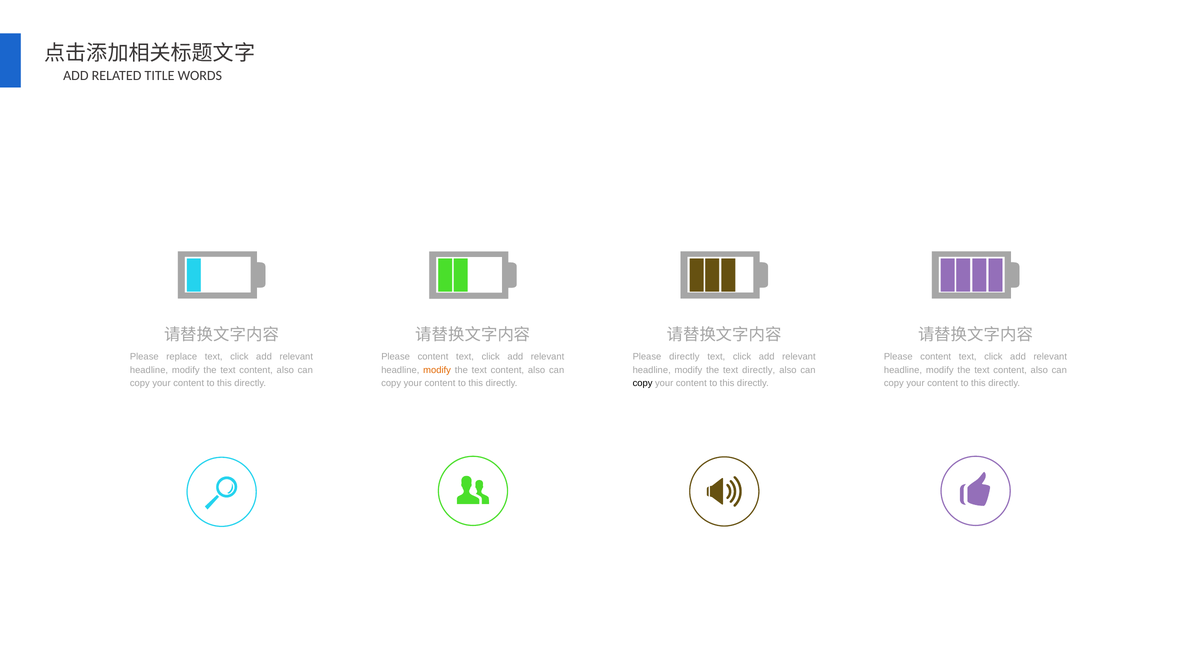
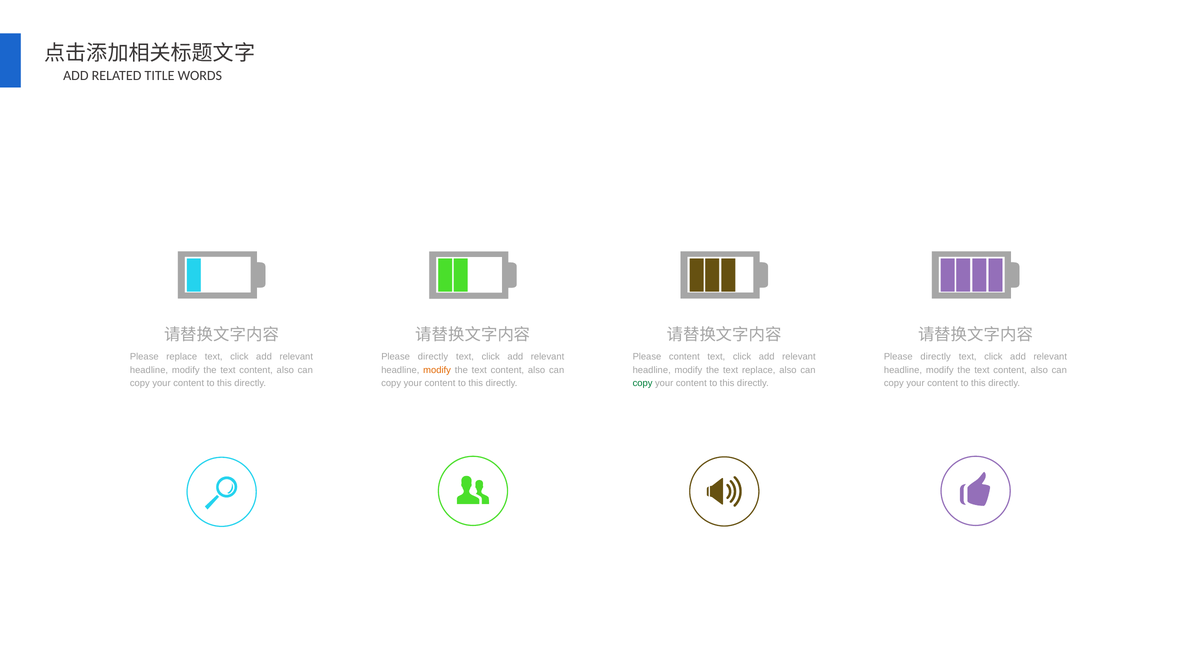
content at (433, 357): content -> directly
Please directly: directly -> content
content at (936, 357): content -> directly
text directly: directly -> replace
copy at (643, 383) colour: black -> green
